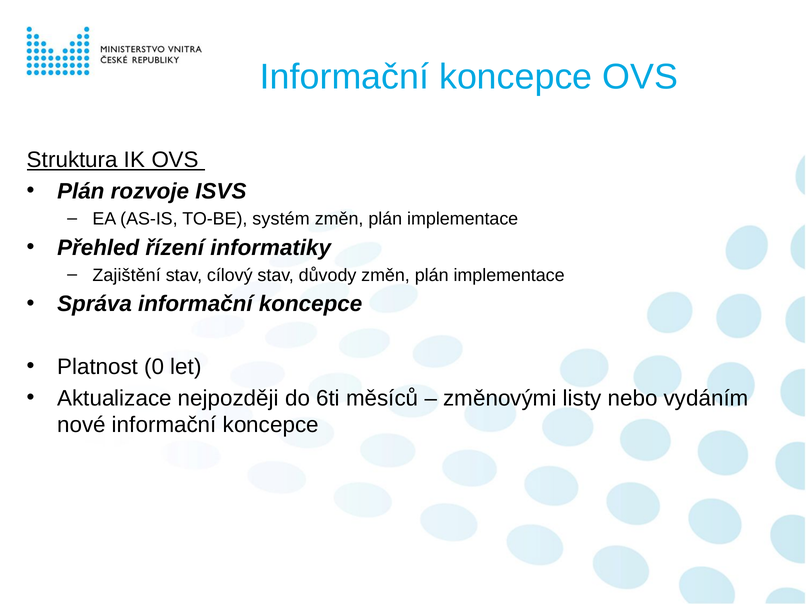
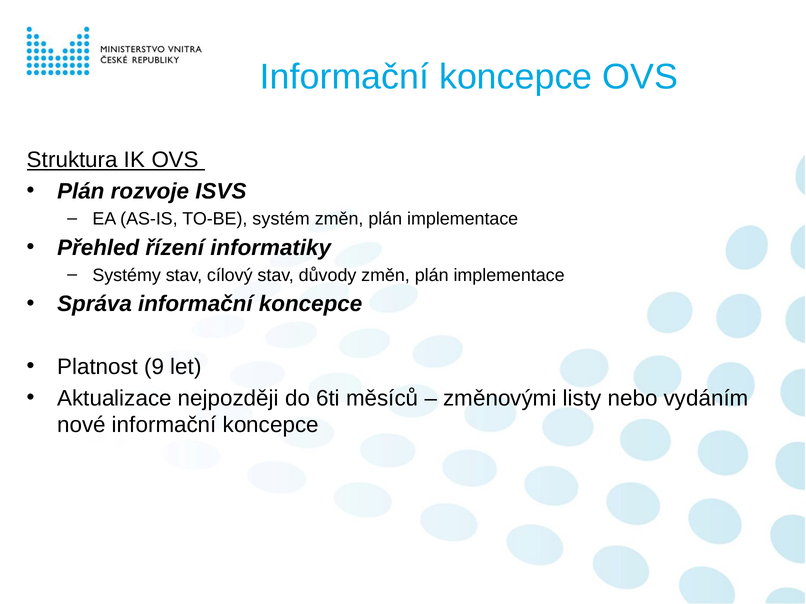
Zajištění: Zajištění -> Systémy
0: 0 -> 9
